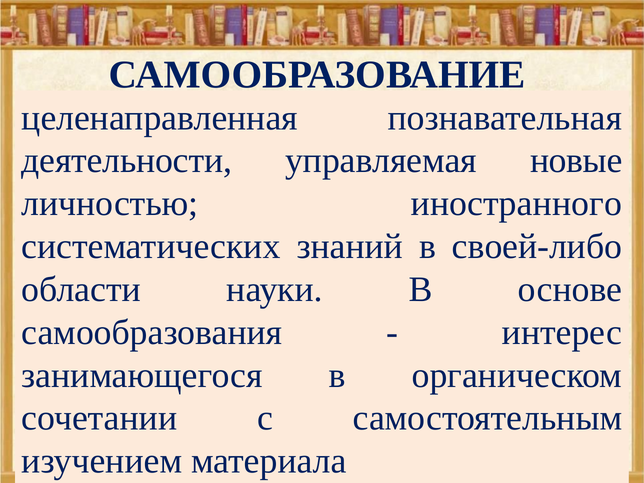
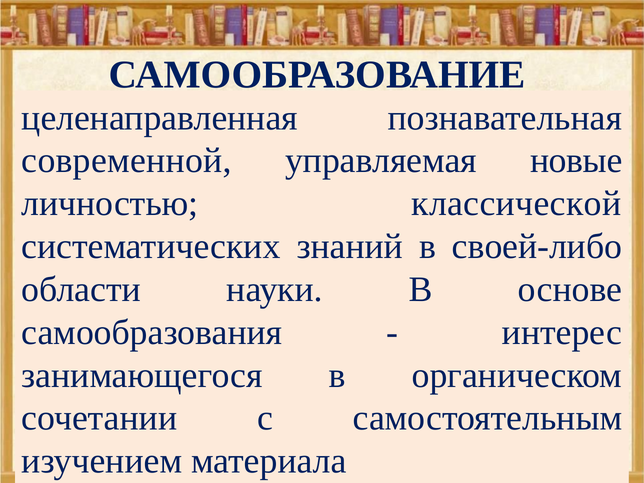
деятельности: деятельности -> современной
иностранного: иностранного -> классической
